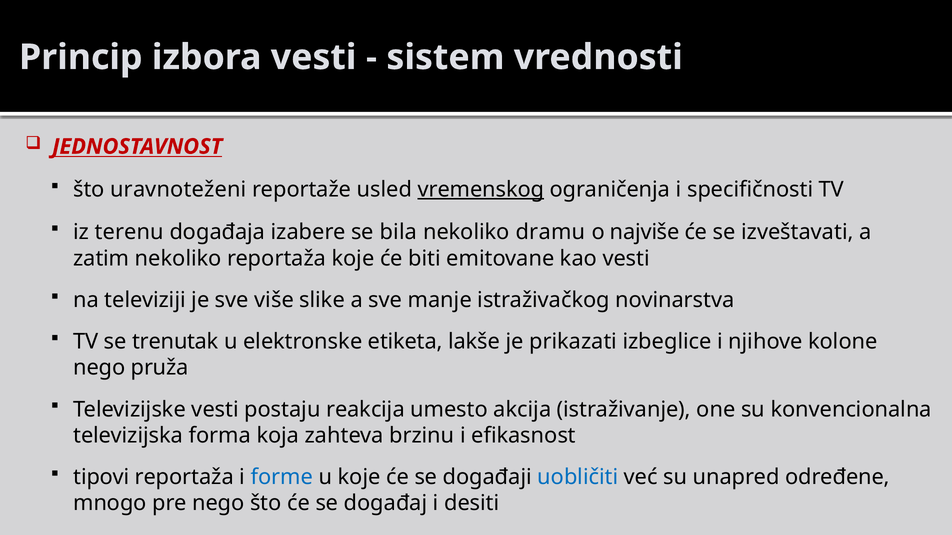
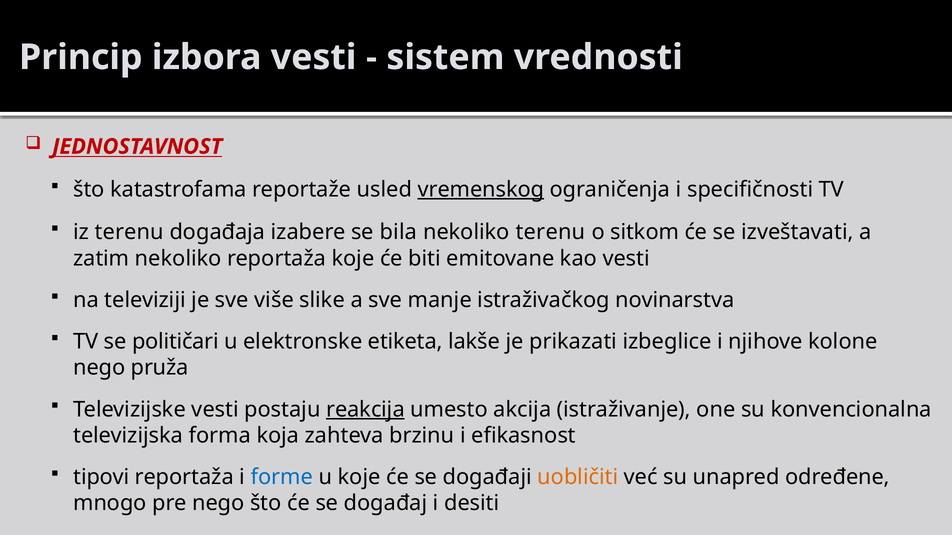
uravnoteženi: uravnoteženi -> katastrofama
nekoliko dramu: dramu -> terenu
najviše: najviše -> sitkom
trenutak: trenutak -> političari
reakcija underline: none -> present
uobličiti colour: blue -> orange
